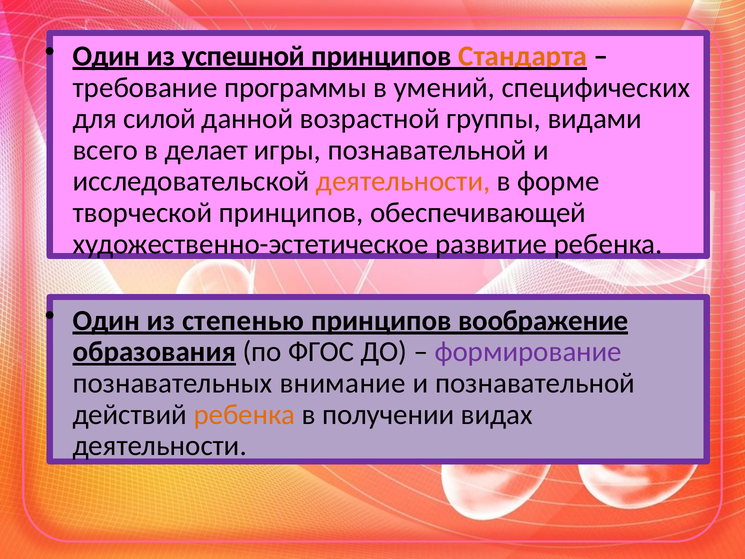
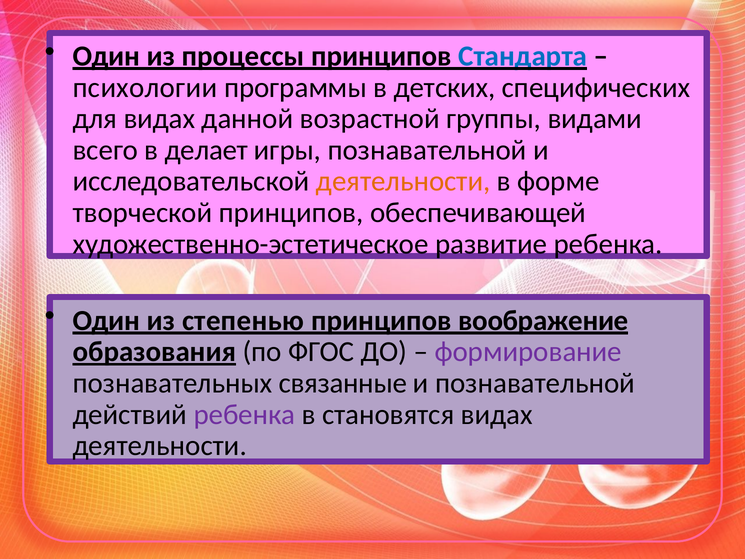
успешной: успешной -> процессы
Стандарта colour: orange -> blue
требование: требование -> психологии
умений: умений -> детских
для силой: силой -> видах
внимание: внимание -> связанные
ребенка at (244, 414) colour: orange -> purple
получении: получении -> становятся
